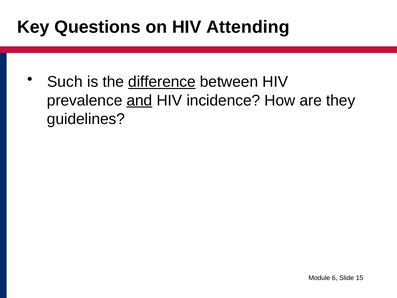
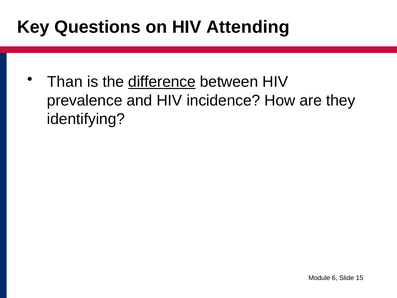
Such: Such -> Than
and underline: present -> none
guidelines: guidelines -> identifying
